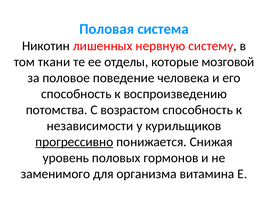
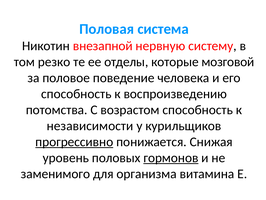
лишенных: лишенных -> внезапной
ткани: ткани -> резко
гормонов underline: none -> present
